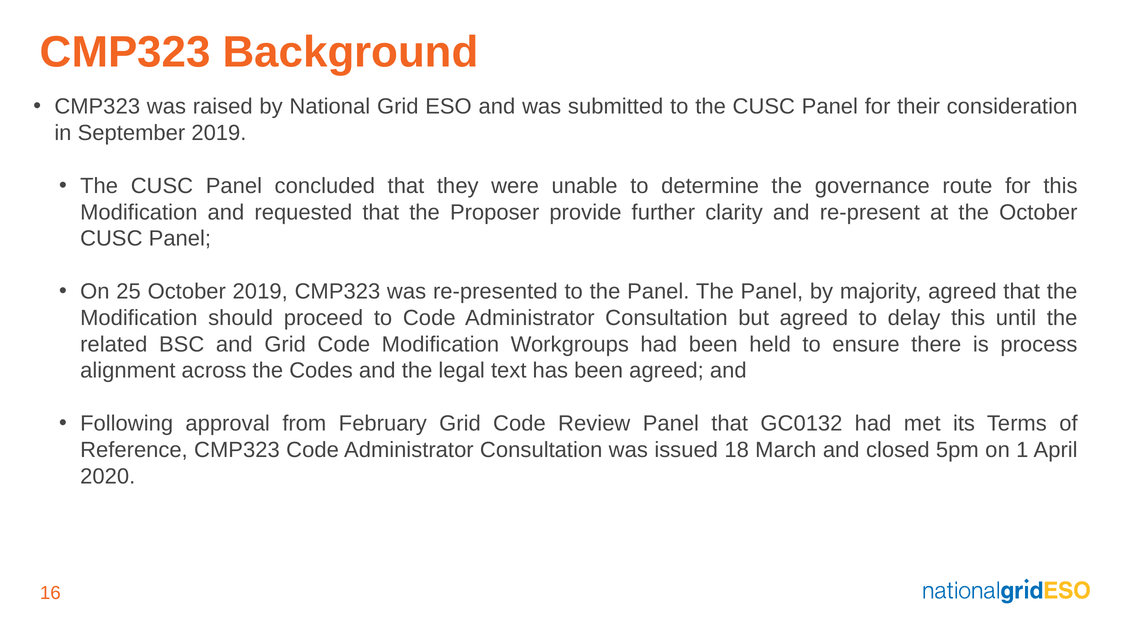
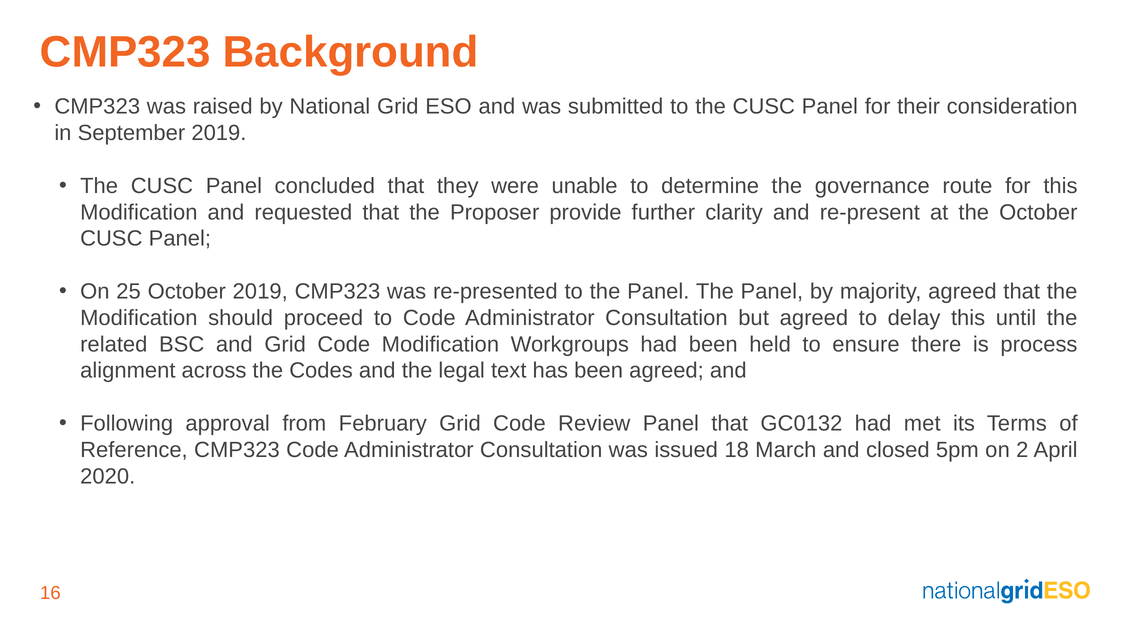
1: 1 -> 2
